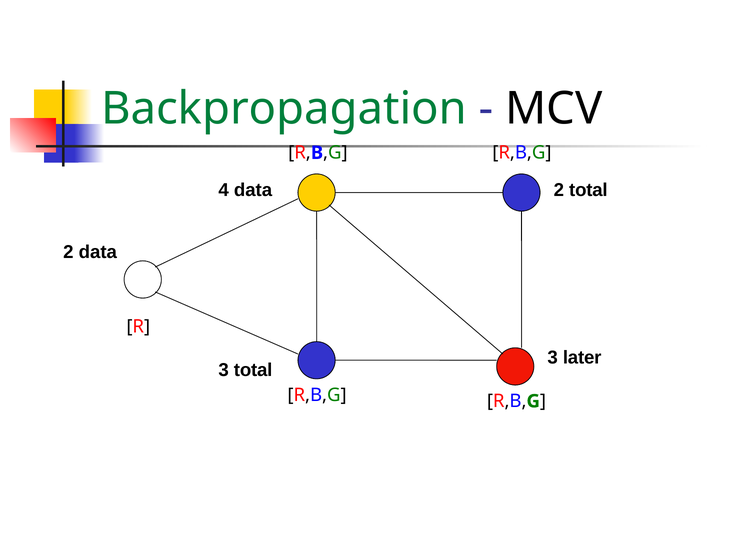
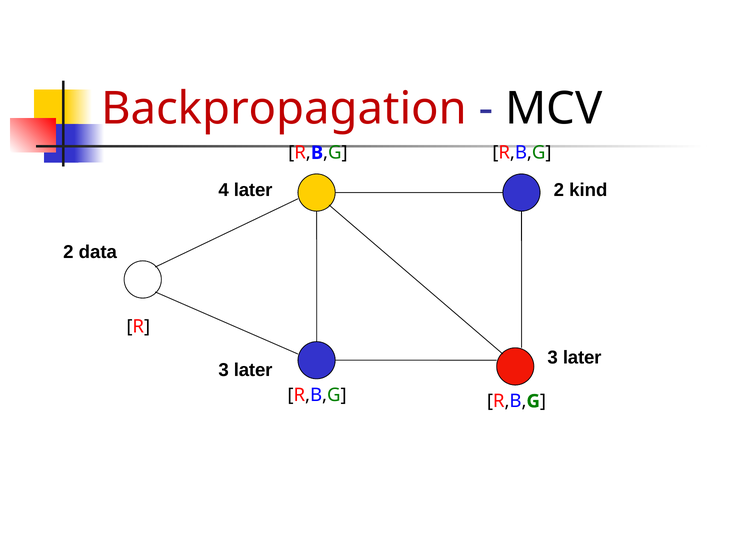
Backpropagation colour: green -> red
4 data: data -> later
2 total: total -> kind
total at (253, 370): total -> later
